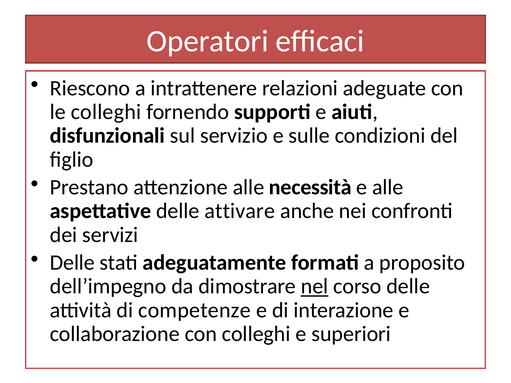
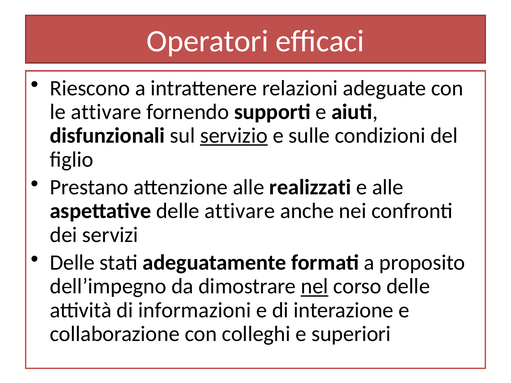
le colleghi: colleghi -> attivare
servizio underline: none -> present
necessità: necessità -> realizzati
competenze: competenze -> informazioni
